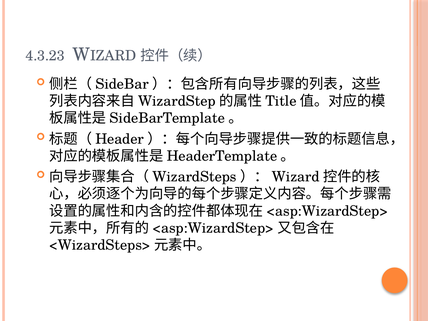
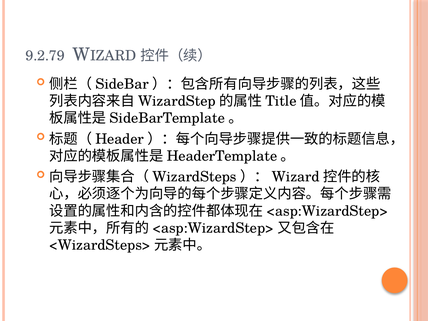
4.3.23: 4.3.23 -> 9.2.79
